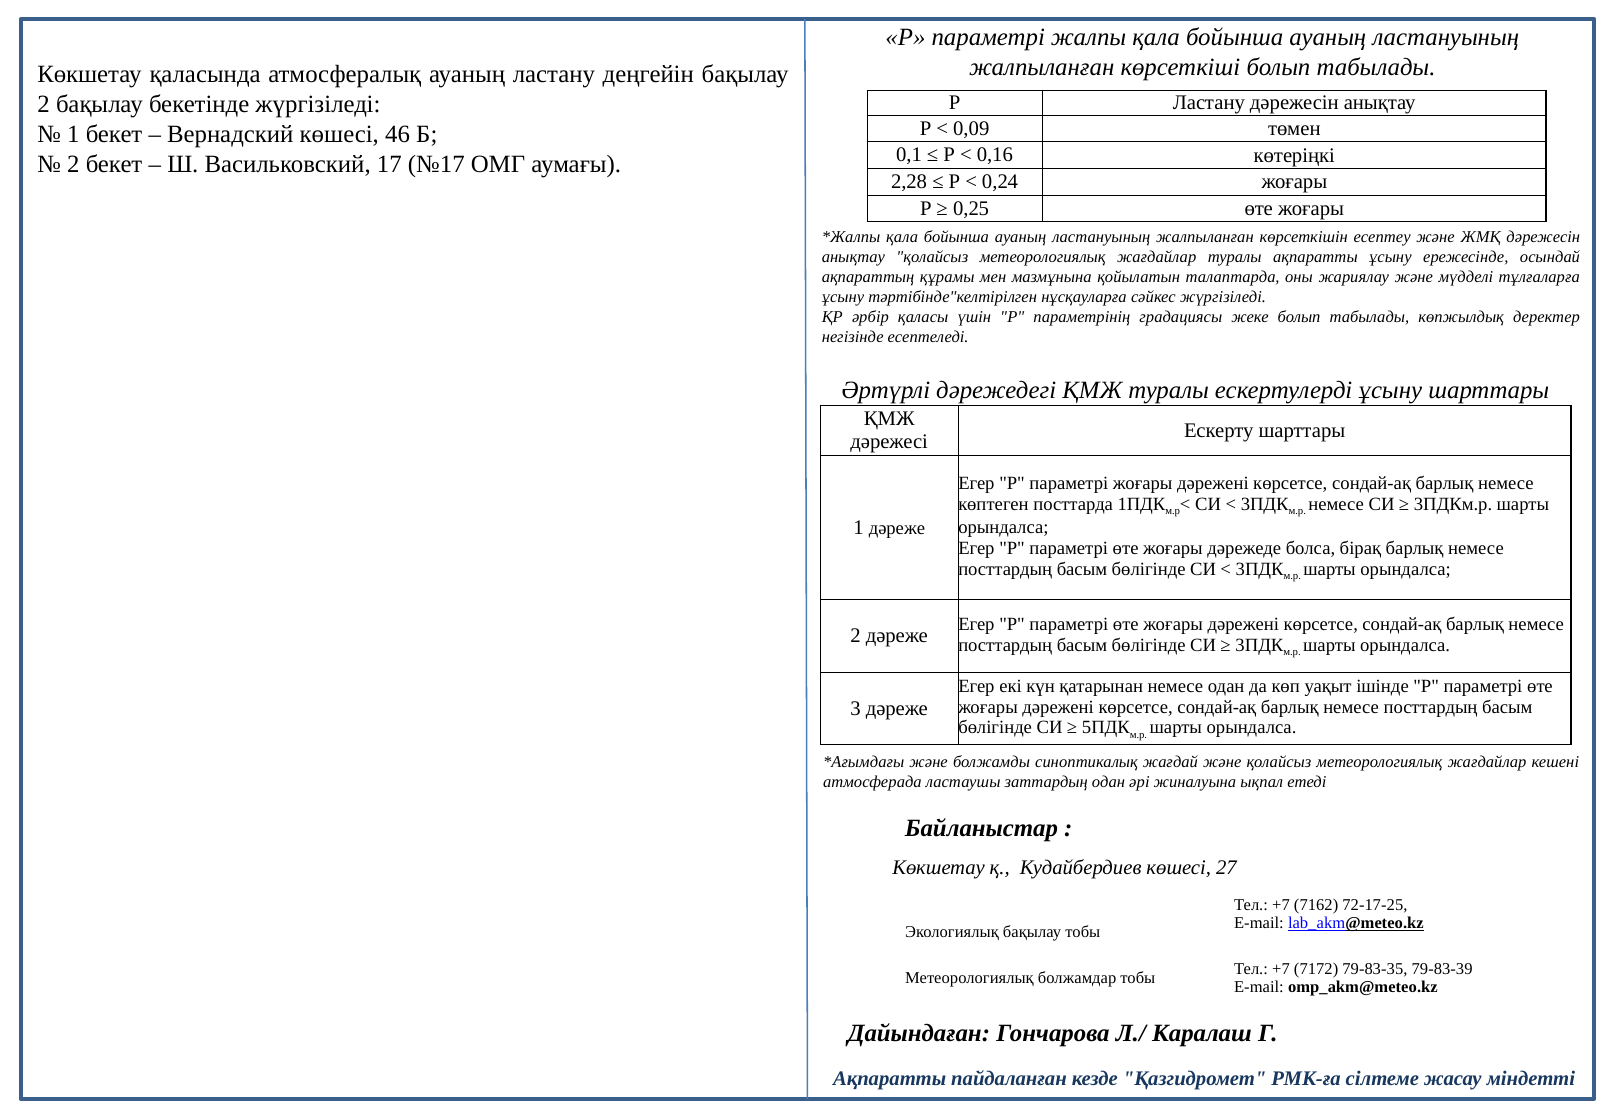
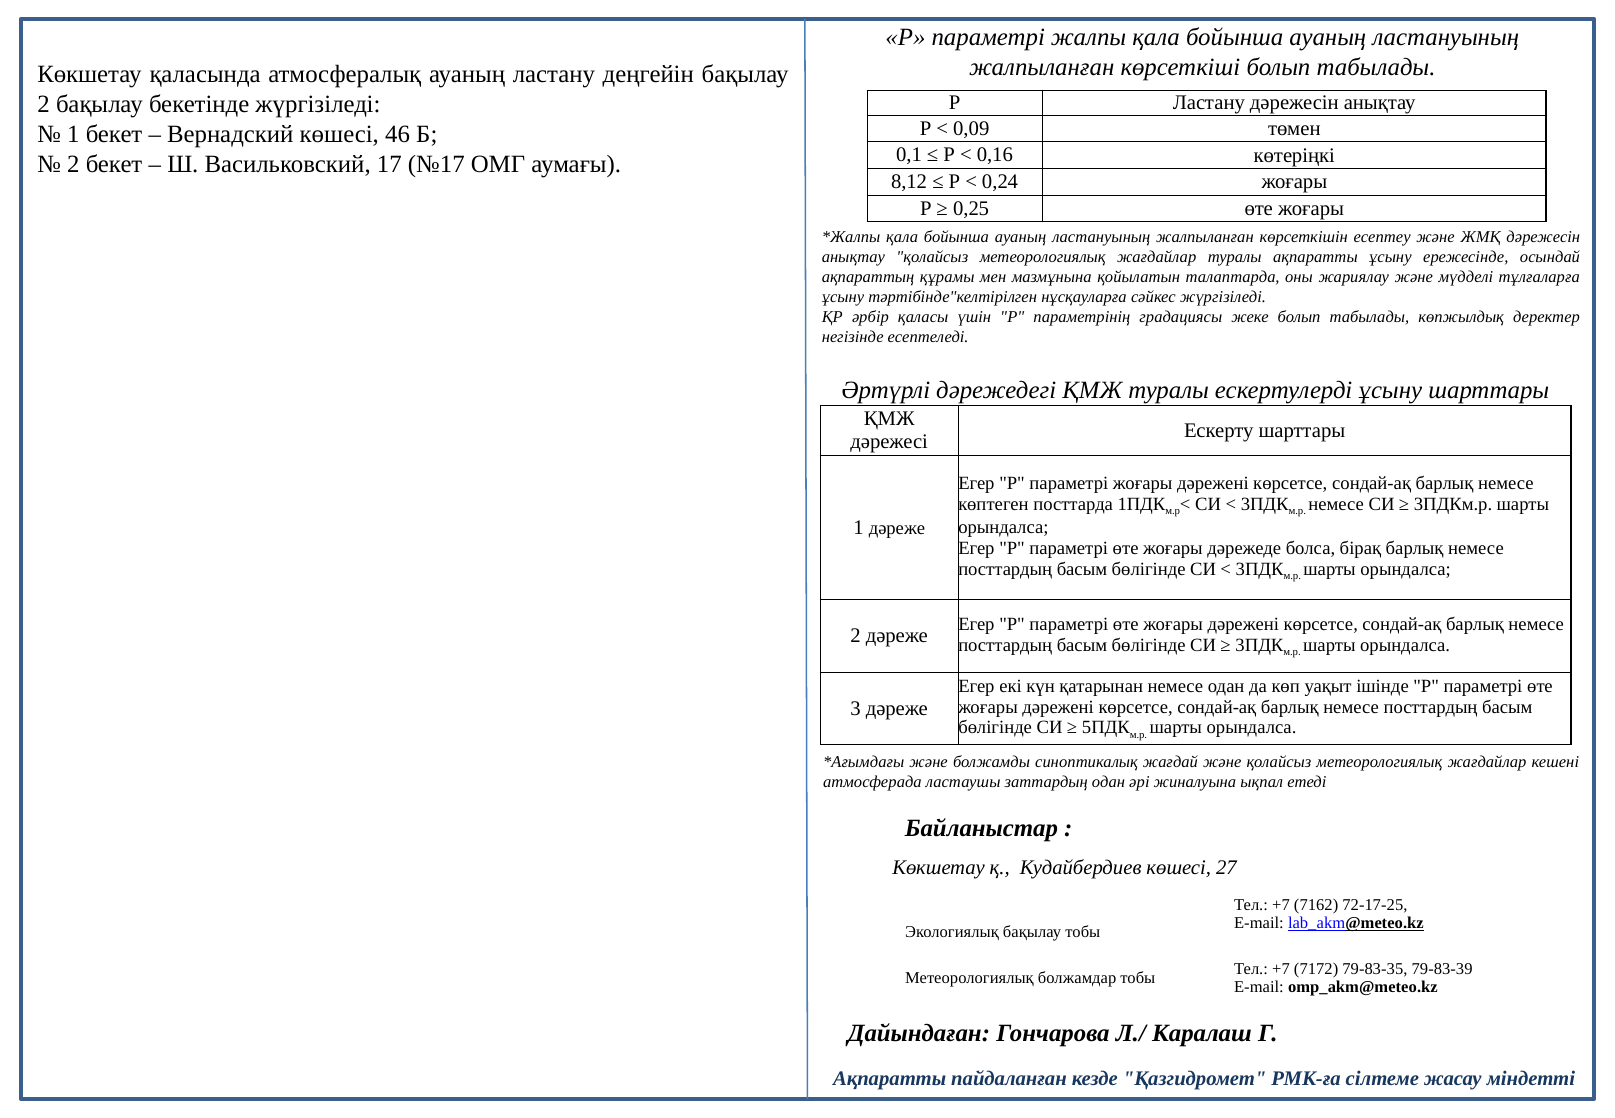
2,28: 2,28 -> 8,12
